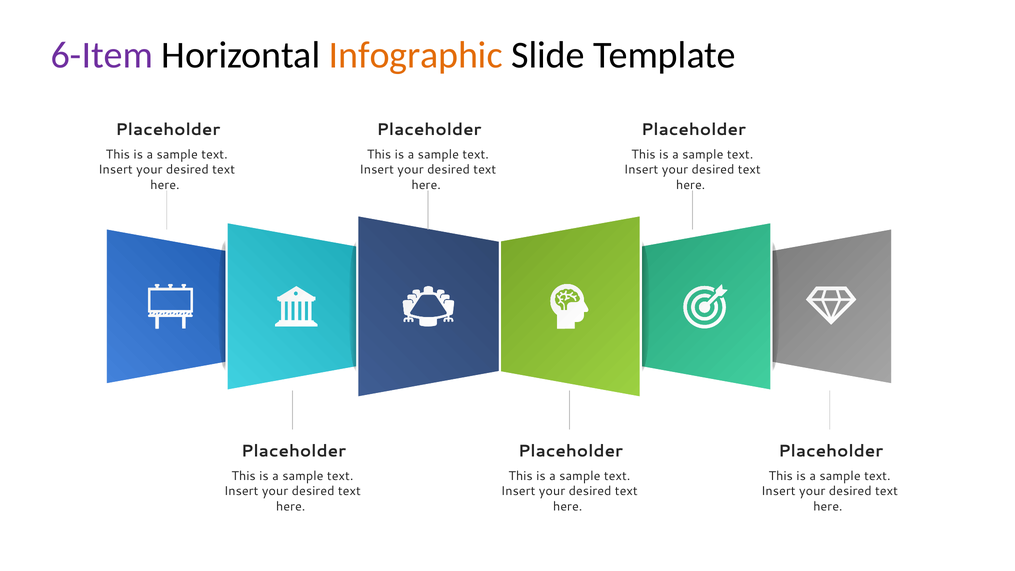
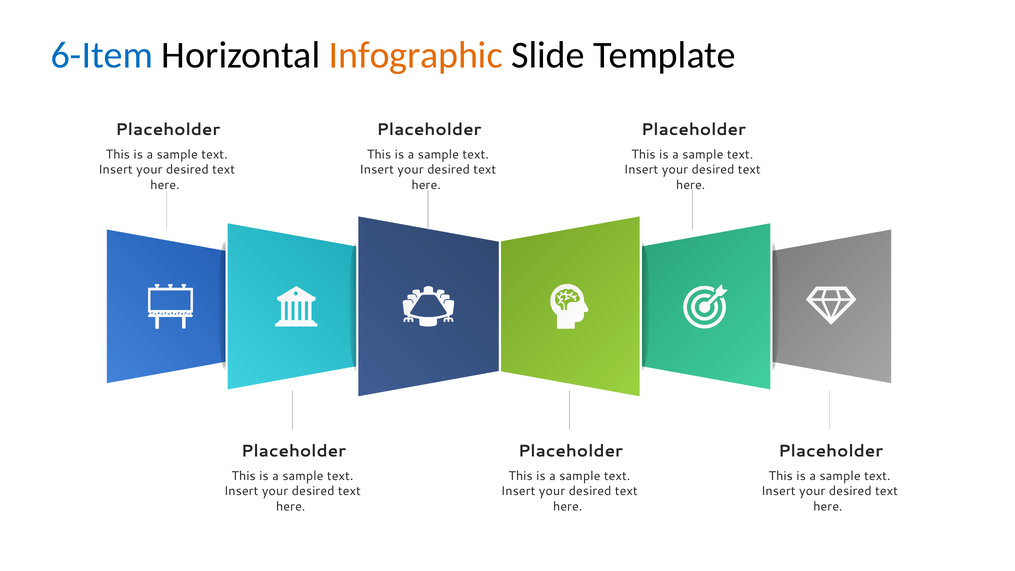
6-Item colour: purple -> blue
